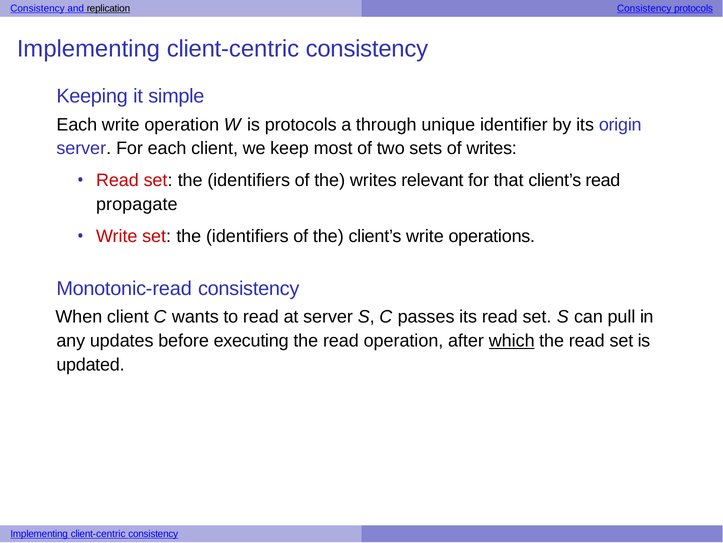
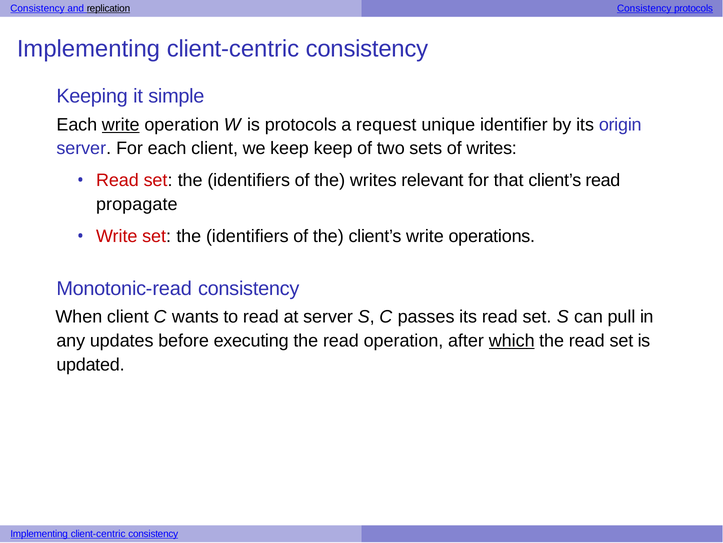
write at (121, 125) underline: none -> present
through: through -> request
keep most: most -> keep
